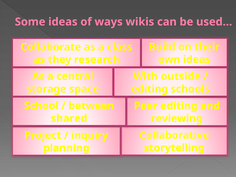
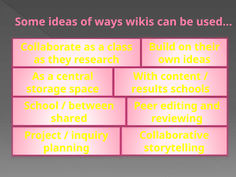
outside: outside -> content
editing at (150, 89): editing -> results
